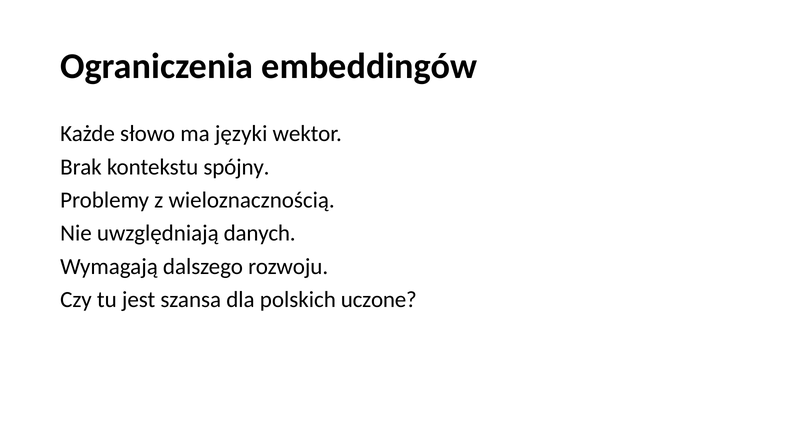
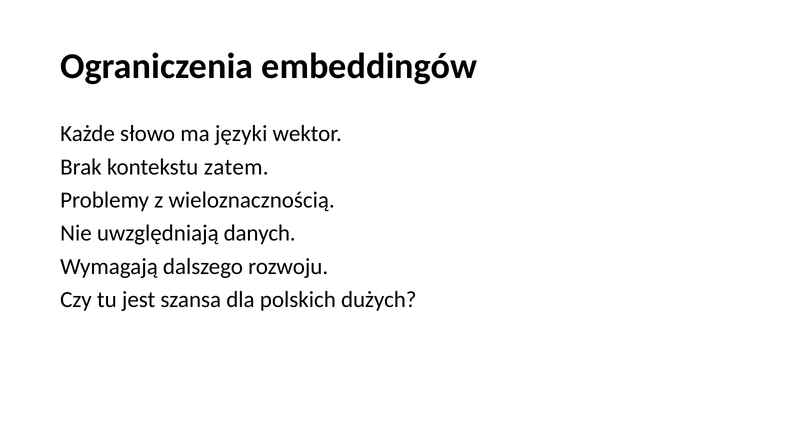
spójny: spójny -> zatem
uczone: uczone -> dużych
